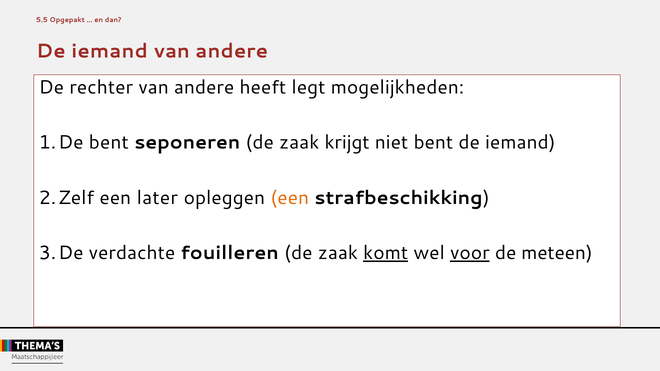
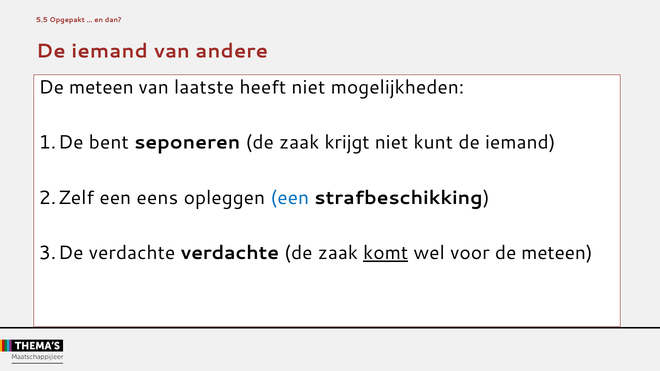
rechter at (101, 87): rechter -> meteen
andere at (204, 87): andere -> laatste
heeft legt: legt -> niet
niet bent: bent -> kunt
later: later -> eens
een at (290, 198) colour: orange -> blue
verdachte fouilleren: fouilleren -> verdachte
voor underline: present -> none
